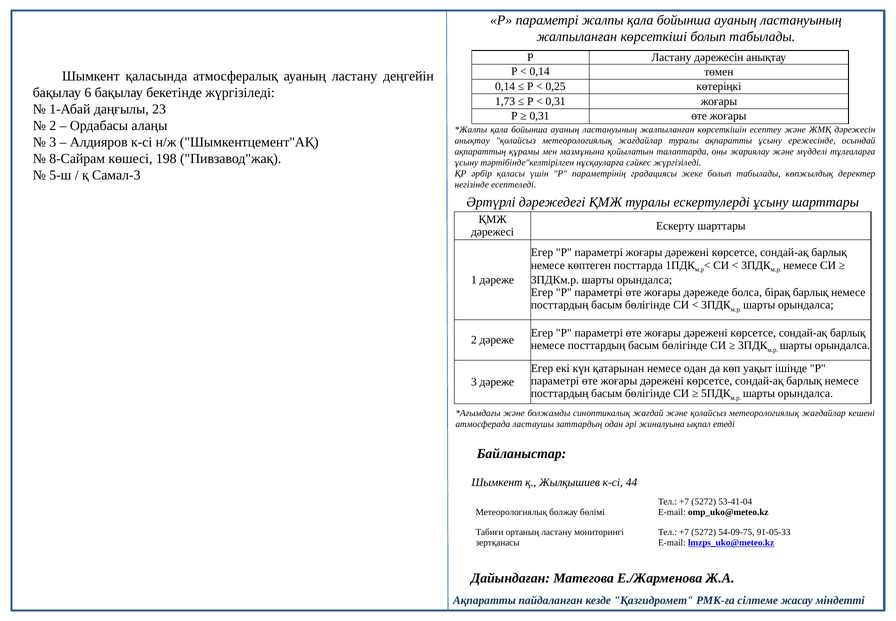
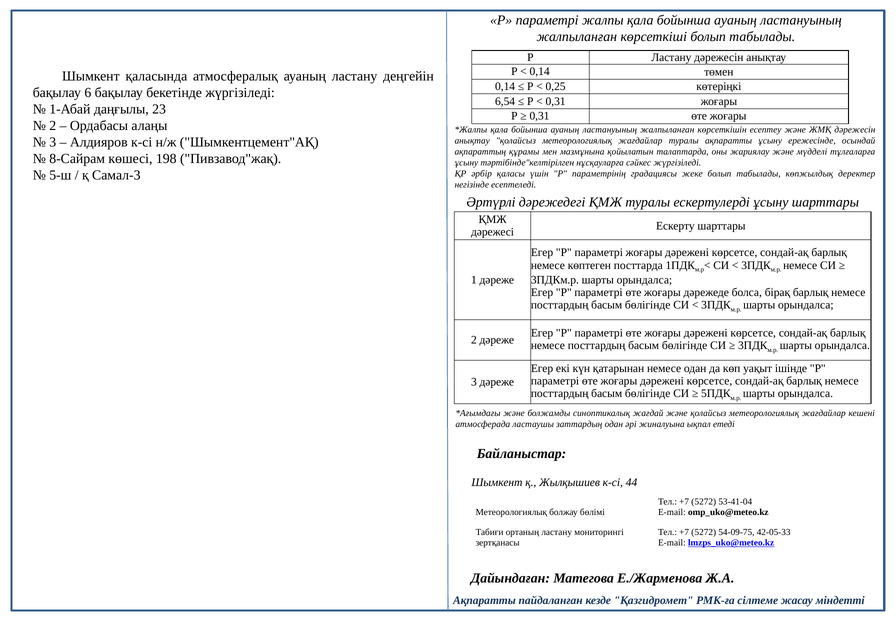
1,73: 1,73 -> 6,54
91-05-33: 91-05-33 -> 42-05-33
